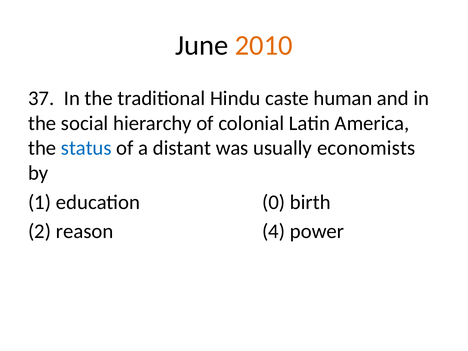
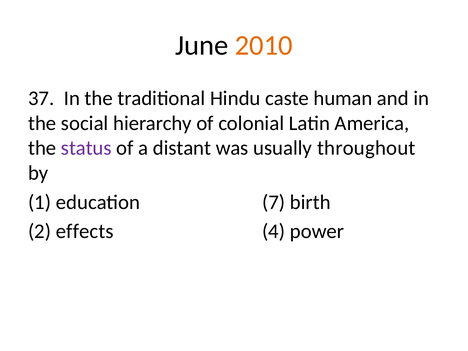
status colour: blue -> purple
economists: economists -> throughout
0: 0 -> 7
reason: reason -> effects
